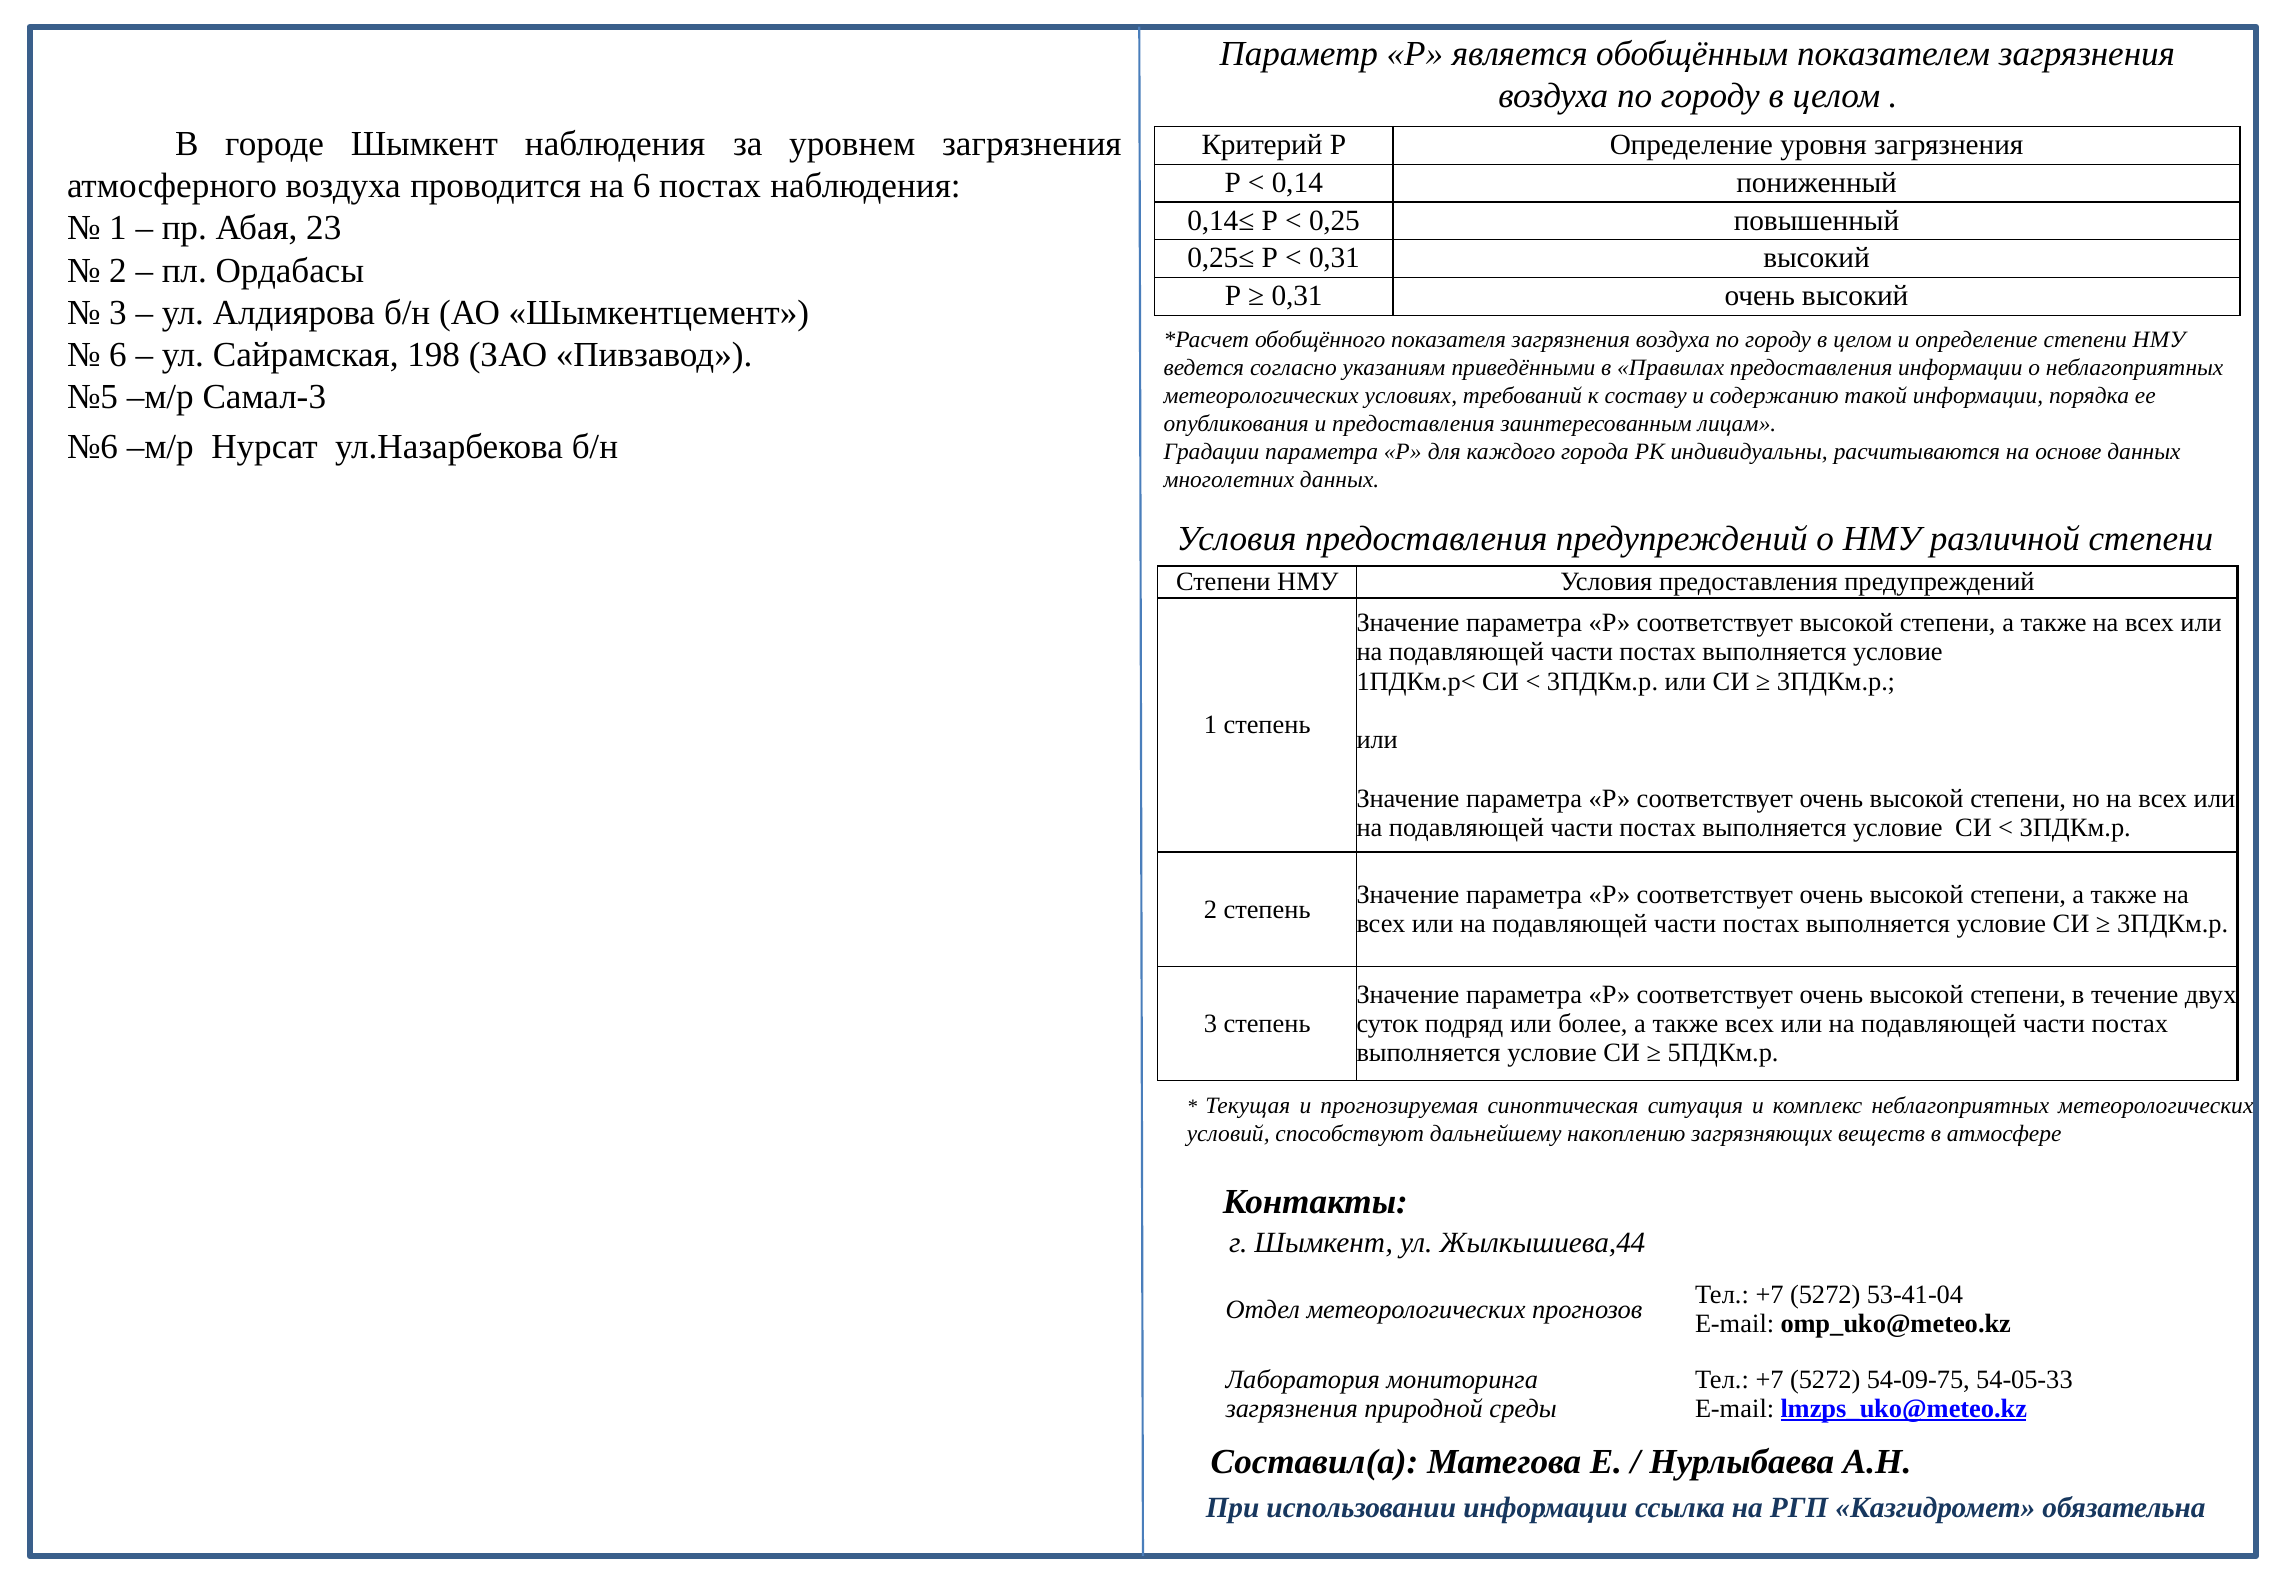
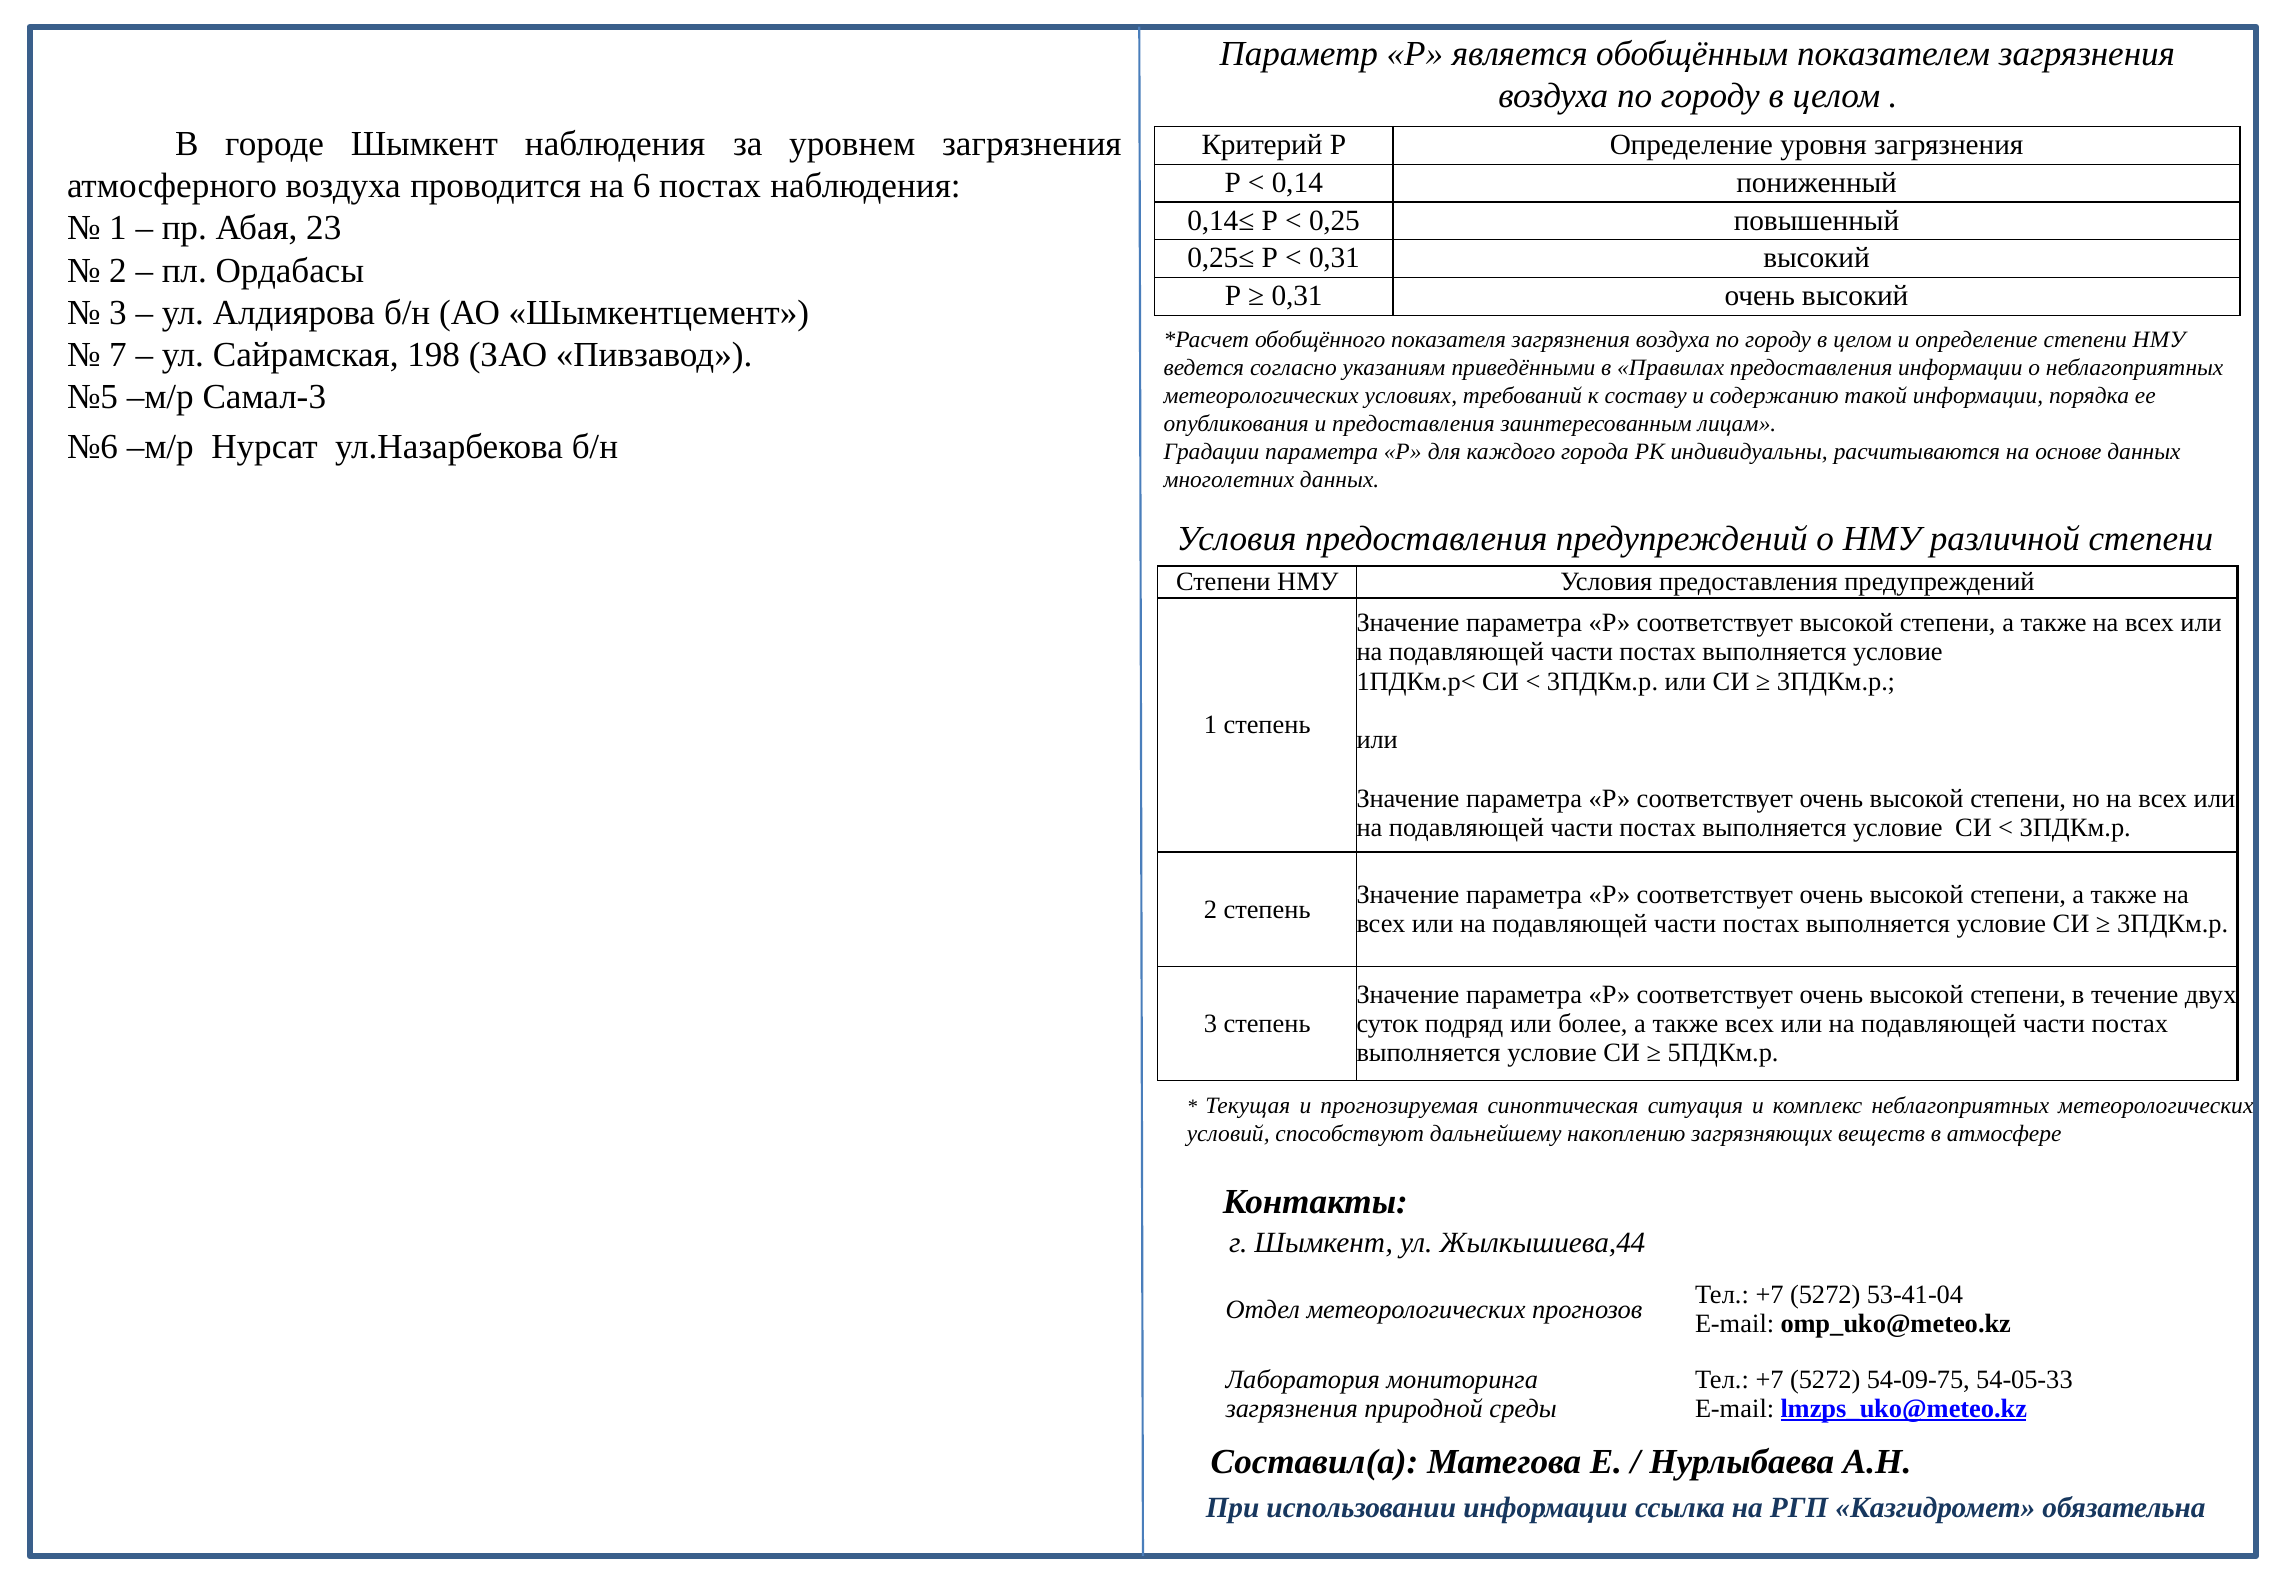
6 at (118, 355): 6 -> 7
